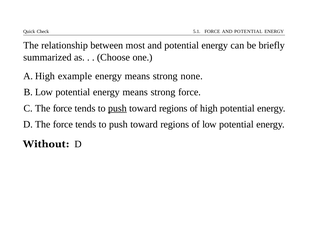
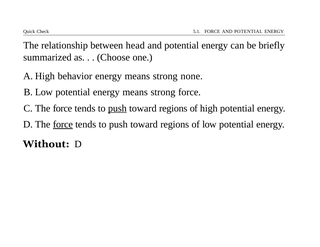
most: most -> head
example: example -> behavior
force at (63, 124) underline: none -> present
